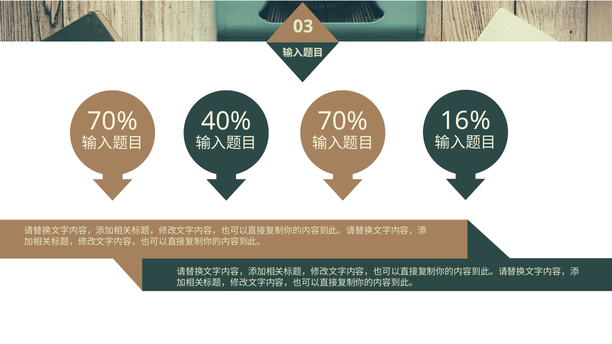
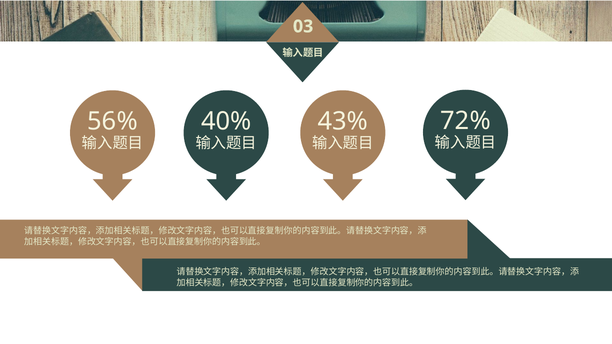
16%: 16% -> 72%
70% at (113, 121): 70% -> 56%
70% at (343, 121): 70% -> 43%
